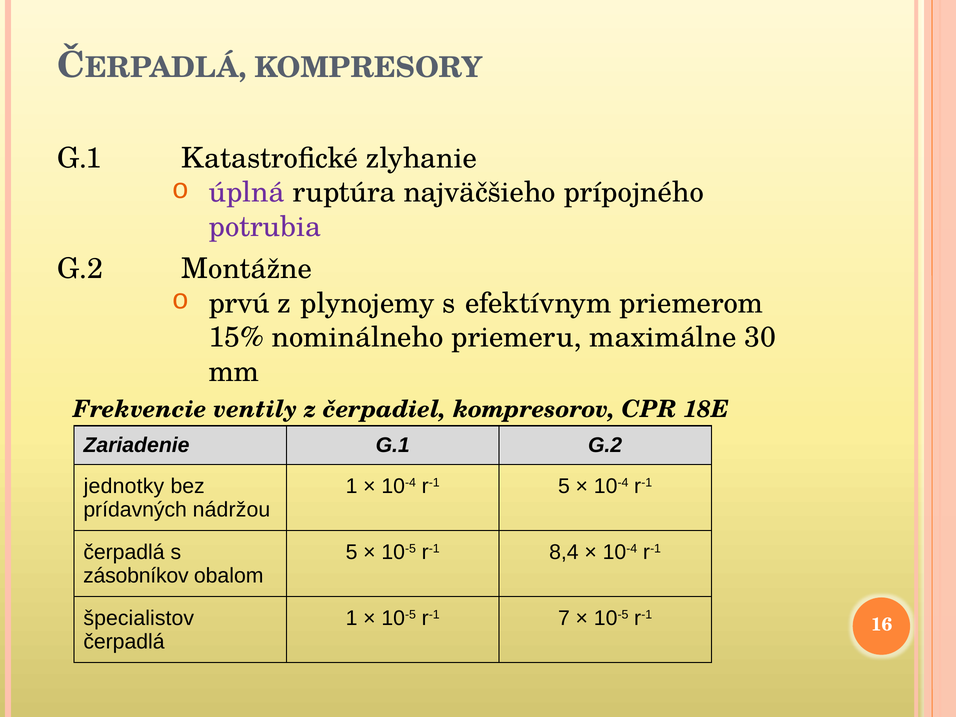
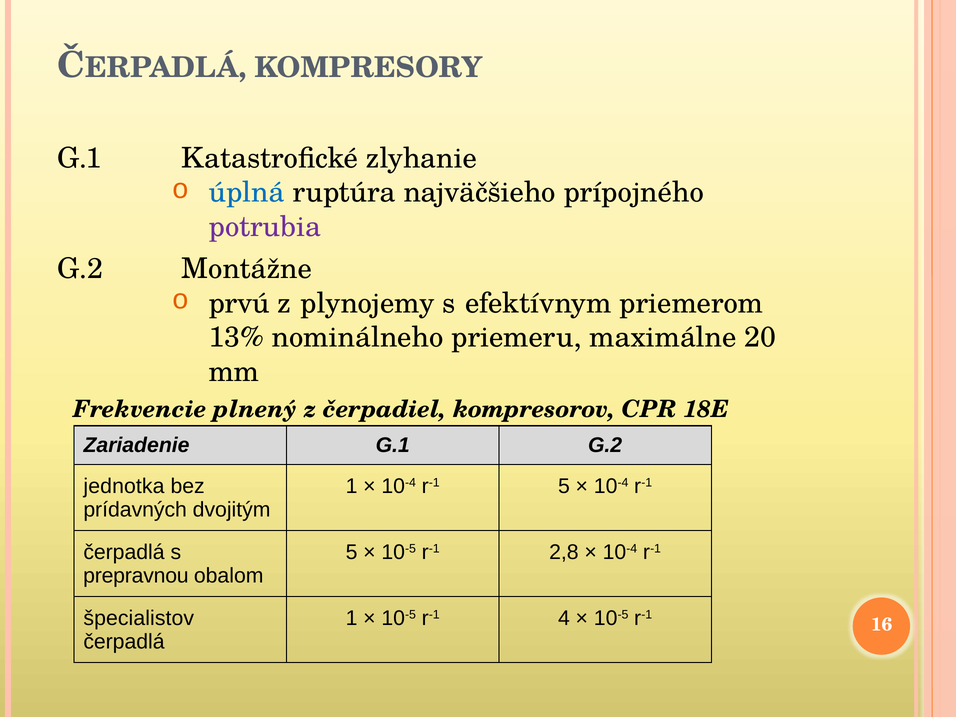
úplná colour: purple -> blue
15%: 15% -> 13%
30: 30 -> 20
ventily: ventily -> plnený
jednotky: jednotky -> jednotka
nádržou: nádržou -> dvojitým
8,4: 8,4 -> 2,8
zásobníkov: zásobníkov -> prepravnou
7: 7 -> 4
